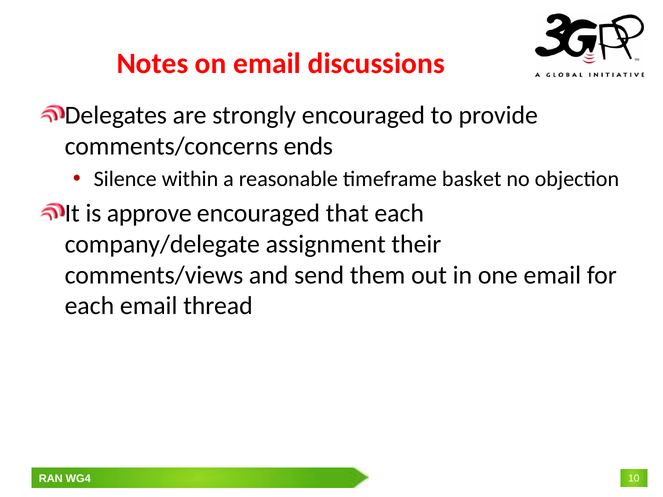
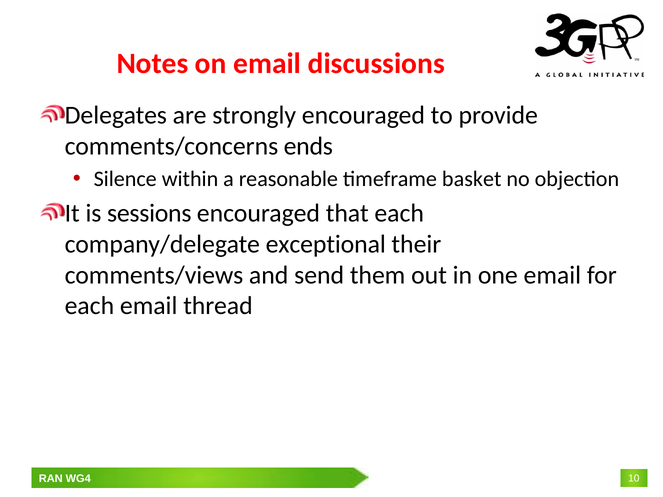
approve: approve -> sessions
assignment: assignment -> exceptional
